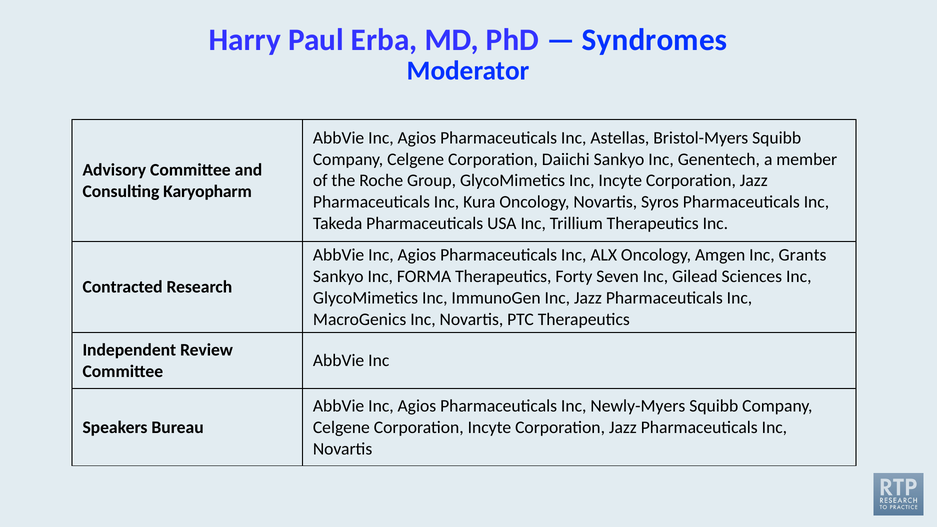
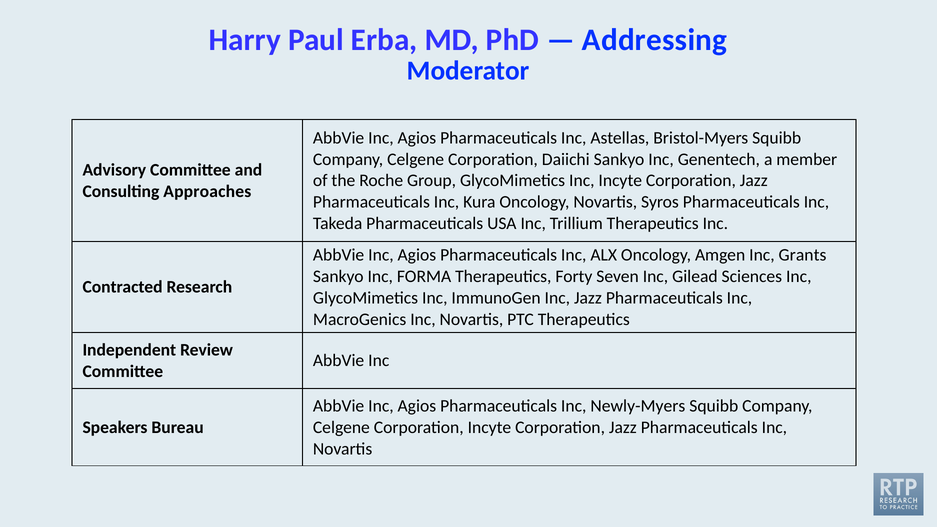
Syndromes: Syndromes -> Addressing
Karyopharm: Karyopharm -> Approaches
